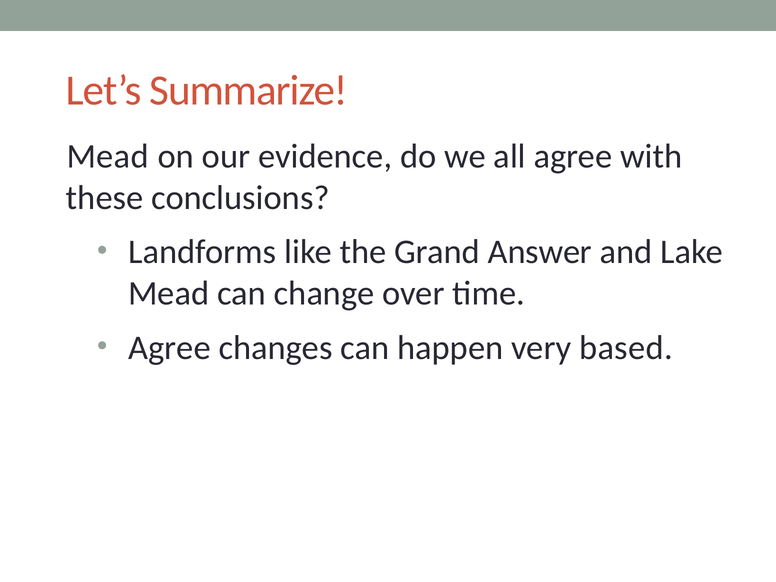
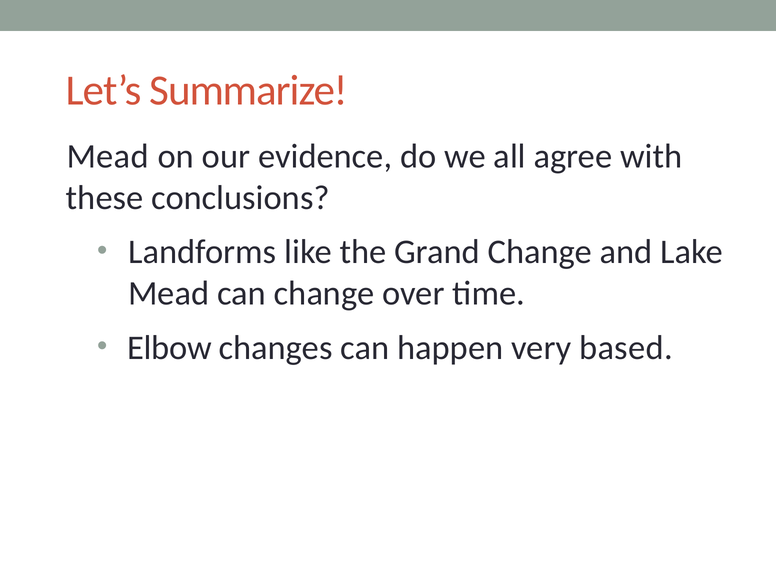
Grand Answer: Answer -> Change
Agree at (169, 348): Agree -> Elbow
